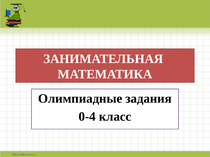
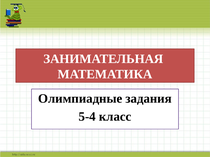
0-4: 0-4 -> 5-4
